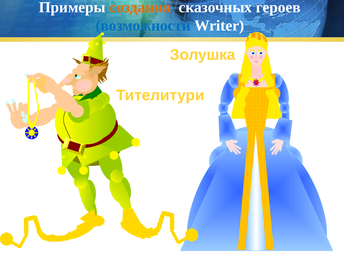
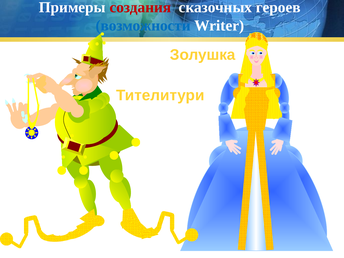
создания colour: orange -> red
